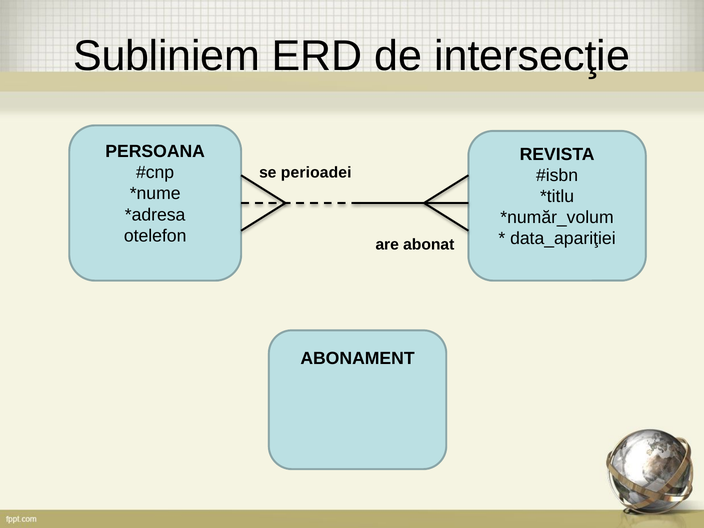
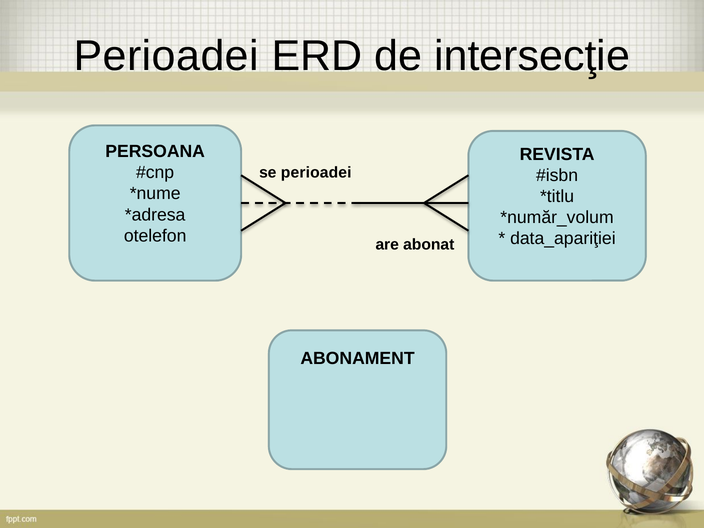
Subliniem at (167, 56): Subliniem -> Perioadei
